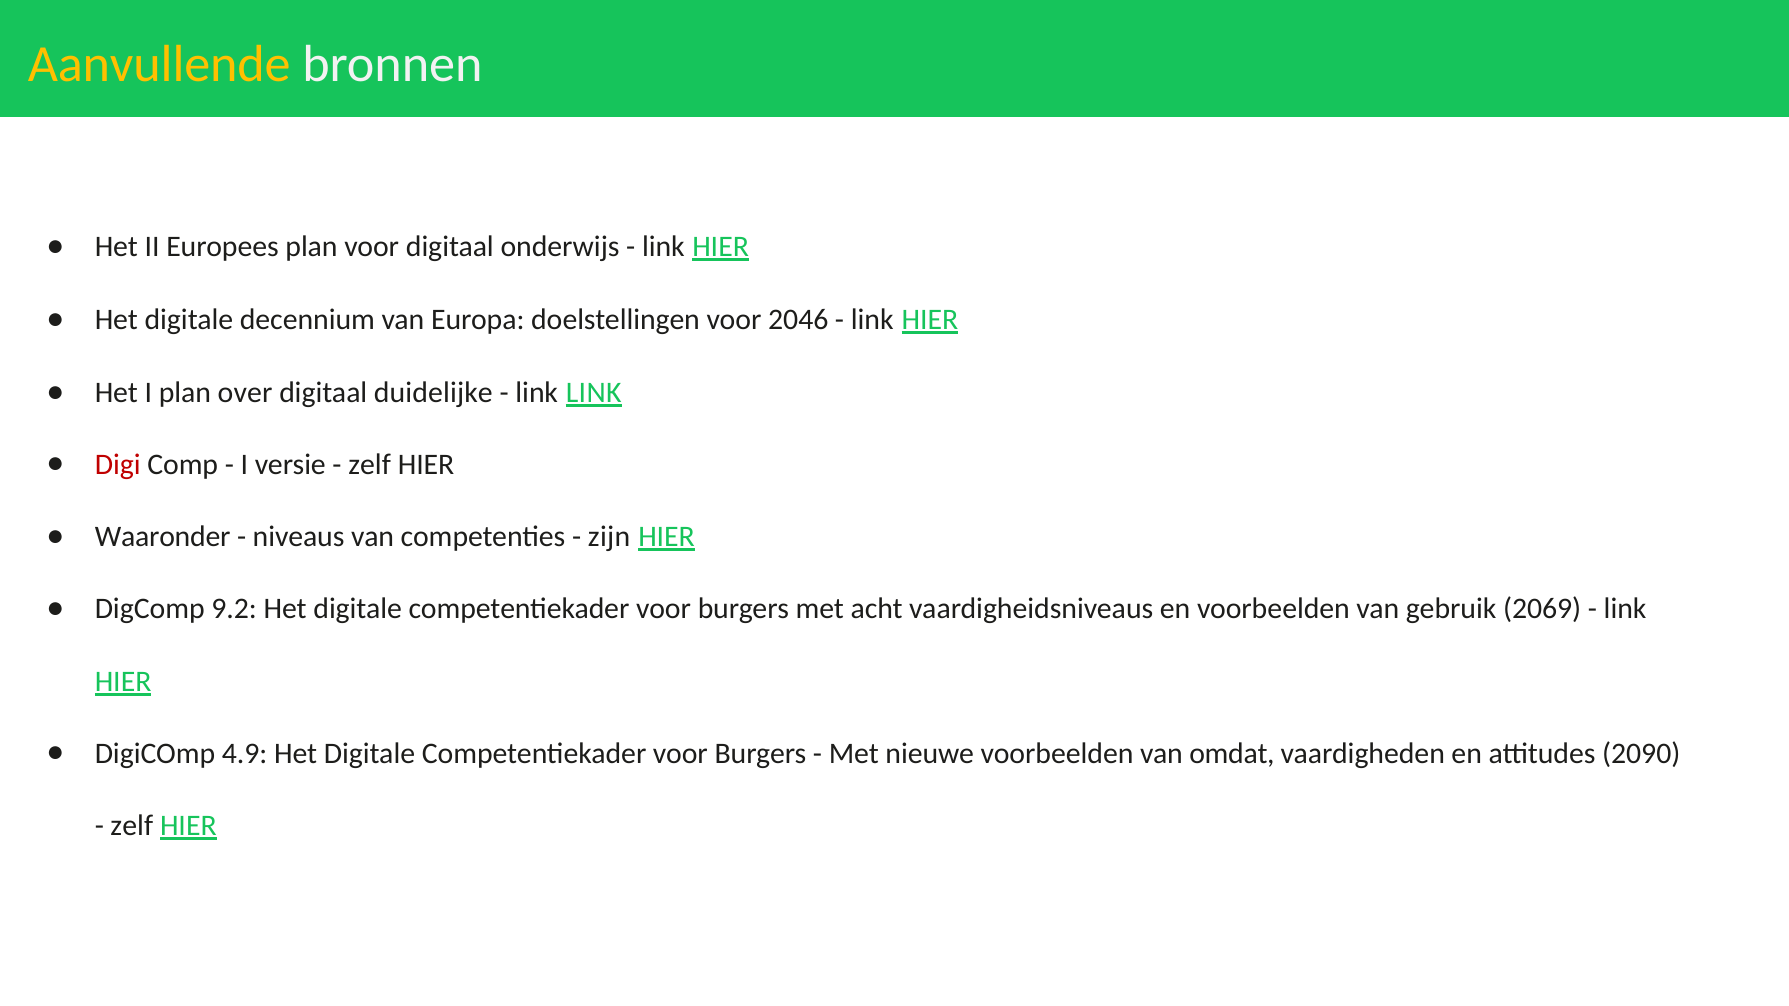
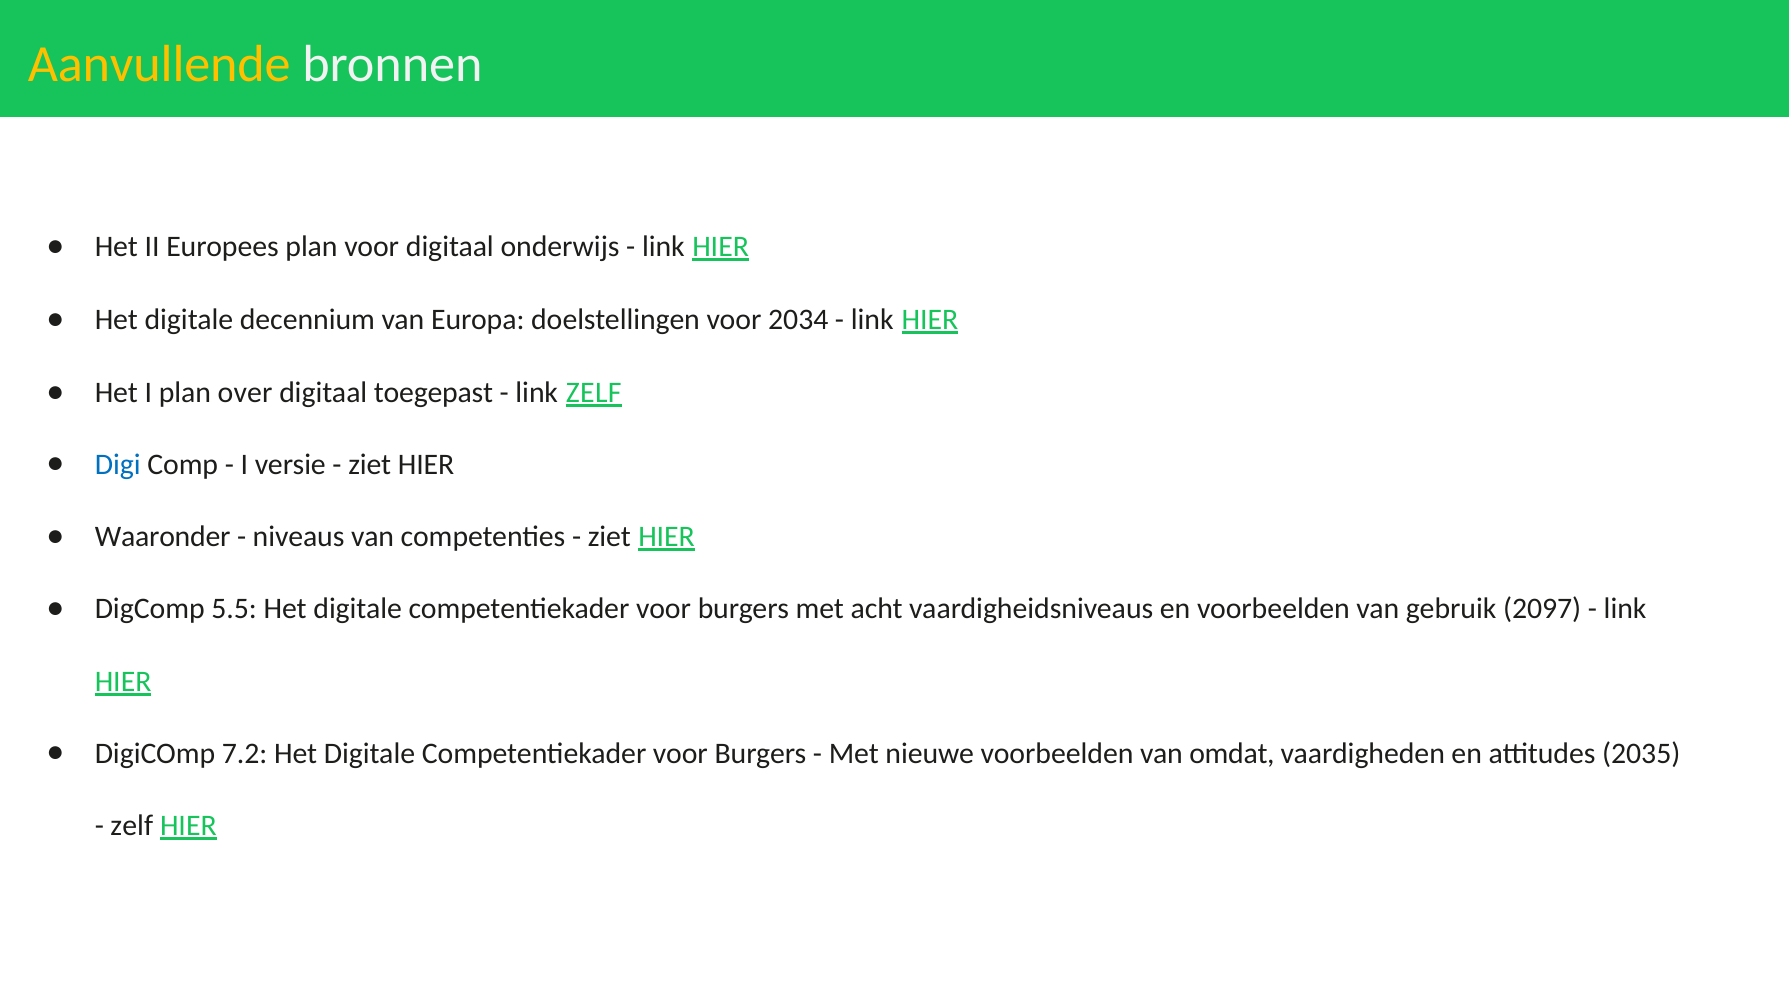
2046: 2046 -> 2034
duidelijke: duidelijke -> toegepast
link LINK: LINK -> ZELF
Digi colour: red -> blue
zelf at (370, 465): zelf -> ziet
zijn at (609, 537): zijn -> ziet
9.2: 9.2 -> 5.5
2069: 2069 -> 2097
4.9: 4.9 -> 7.2
2090: 2090 -> 2035
